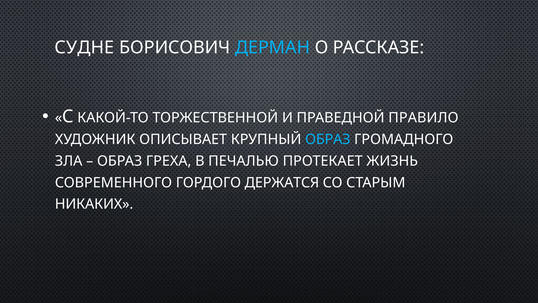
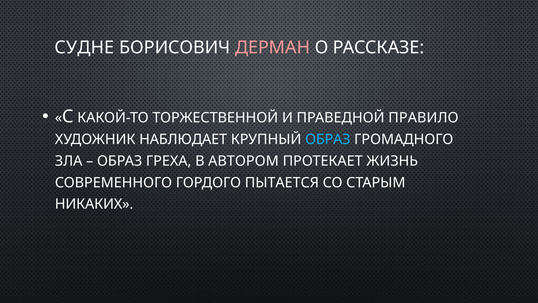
ДЕРМАН colour: light blue -> pink
ОПИСЫВАЕТ: ОПИСЫВАЕТ -> НАБЛЮДАЕТ
ПЕЧАЛЬЮ: ПЕЧАЛЬЮ -> АВТОРОМ
ДЕРЖАТСЯ: ДЕРЖАТСЯ -> ПЫТАЕТСЯ
